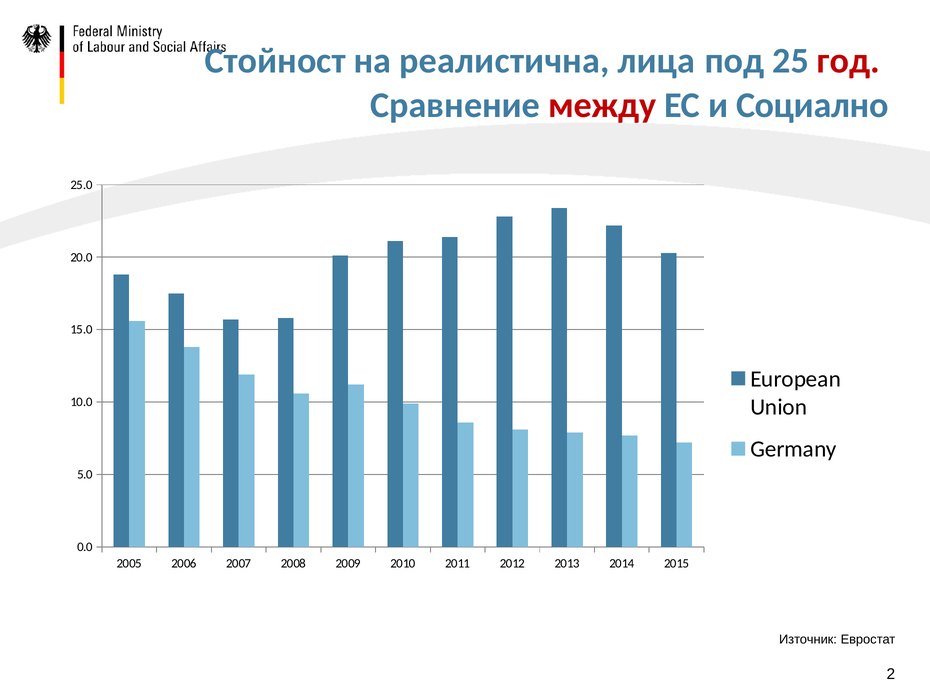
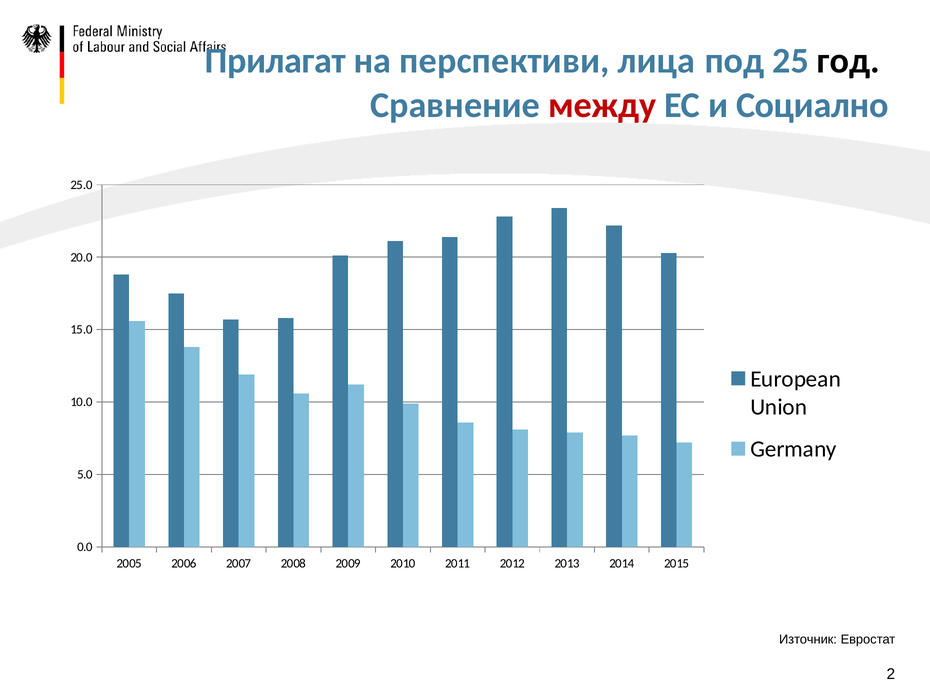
Стойност: Стойност -> Прилагат
реалистична: реалистична -> перспективи
год colour: red -> black
